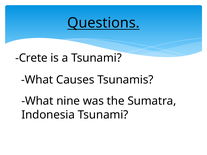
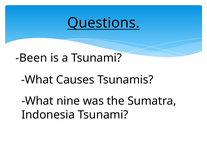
Crete: Crete -> Been
